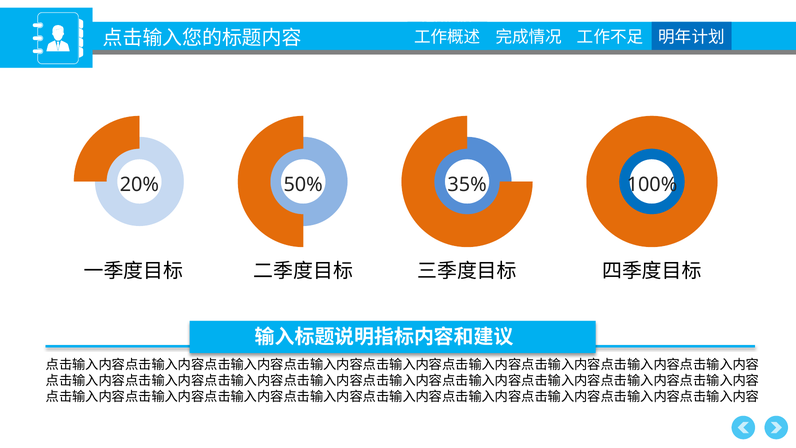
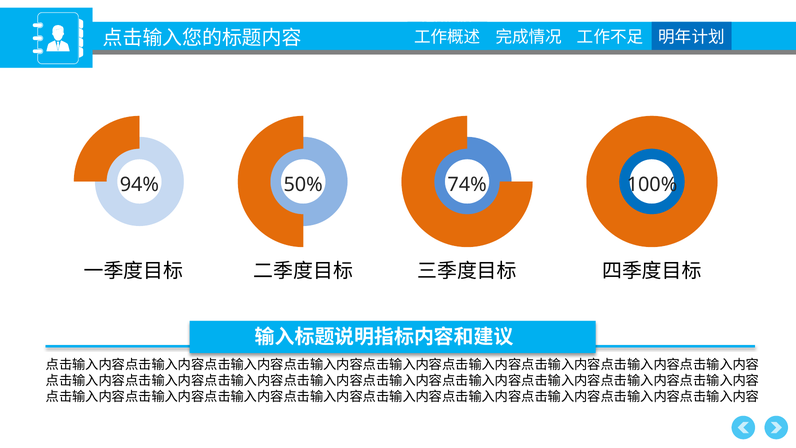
20%: 20% -> 94%
35%: 35% -> 74%
